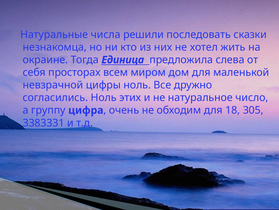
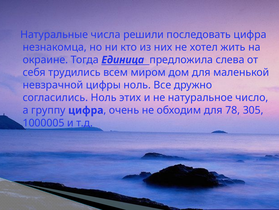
последовать сказки: сказки -> цифра
просторах: просторах -> трудились
18: 18 -> 78
3383331: 3383331 -> 1000005
